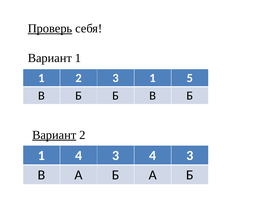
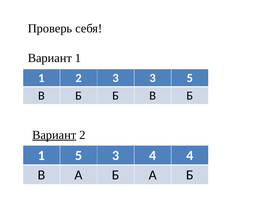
Проверь underline: present -> none
3 1: 1 -> 3
1 4: 4 -> 5
3 4 3: 3 -> 4
